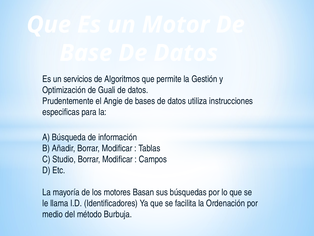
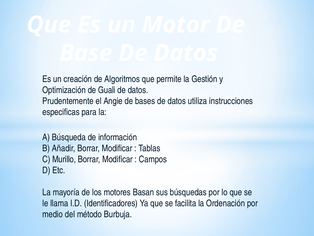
servicios: servicios -> creación
Studio: Studio -> Murillo
